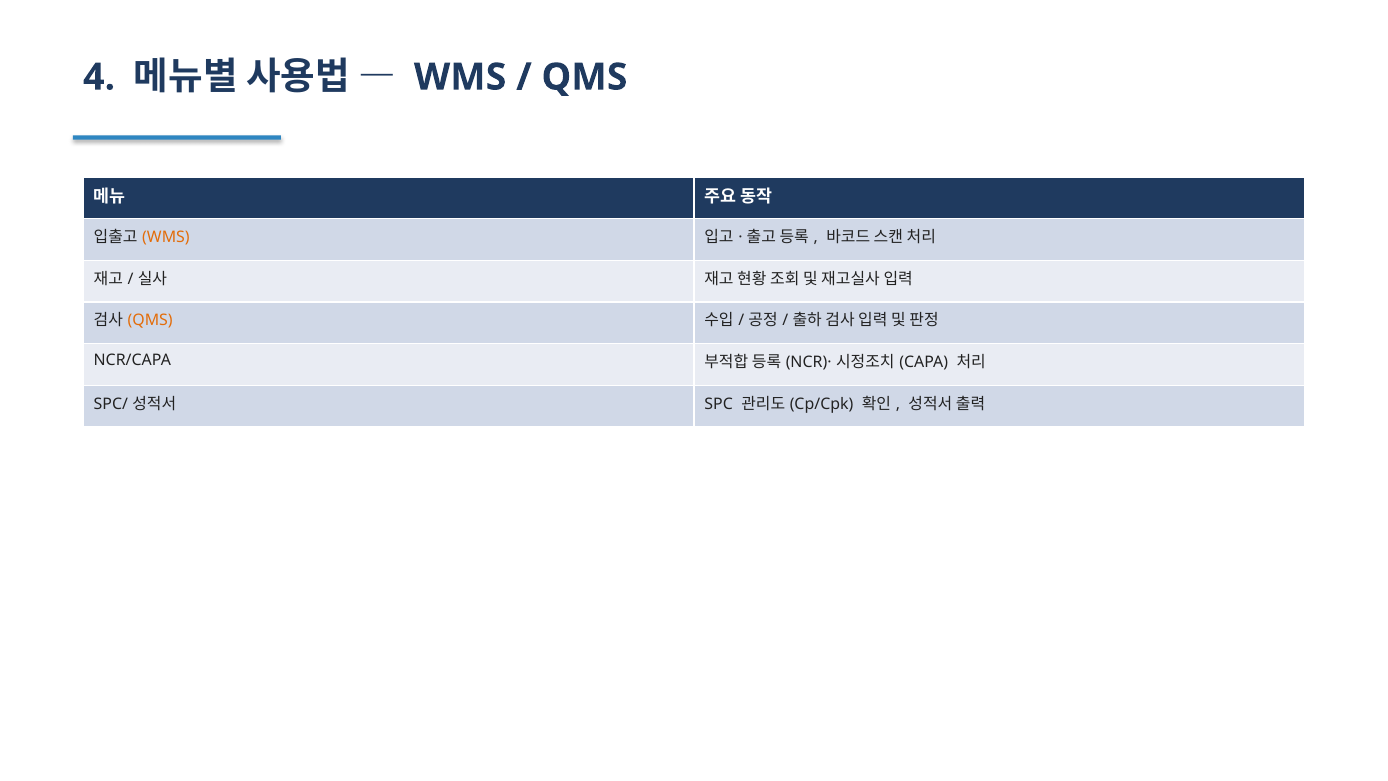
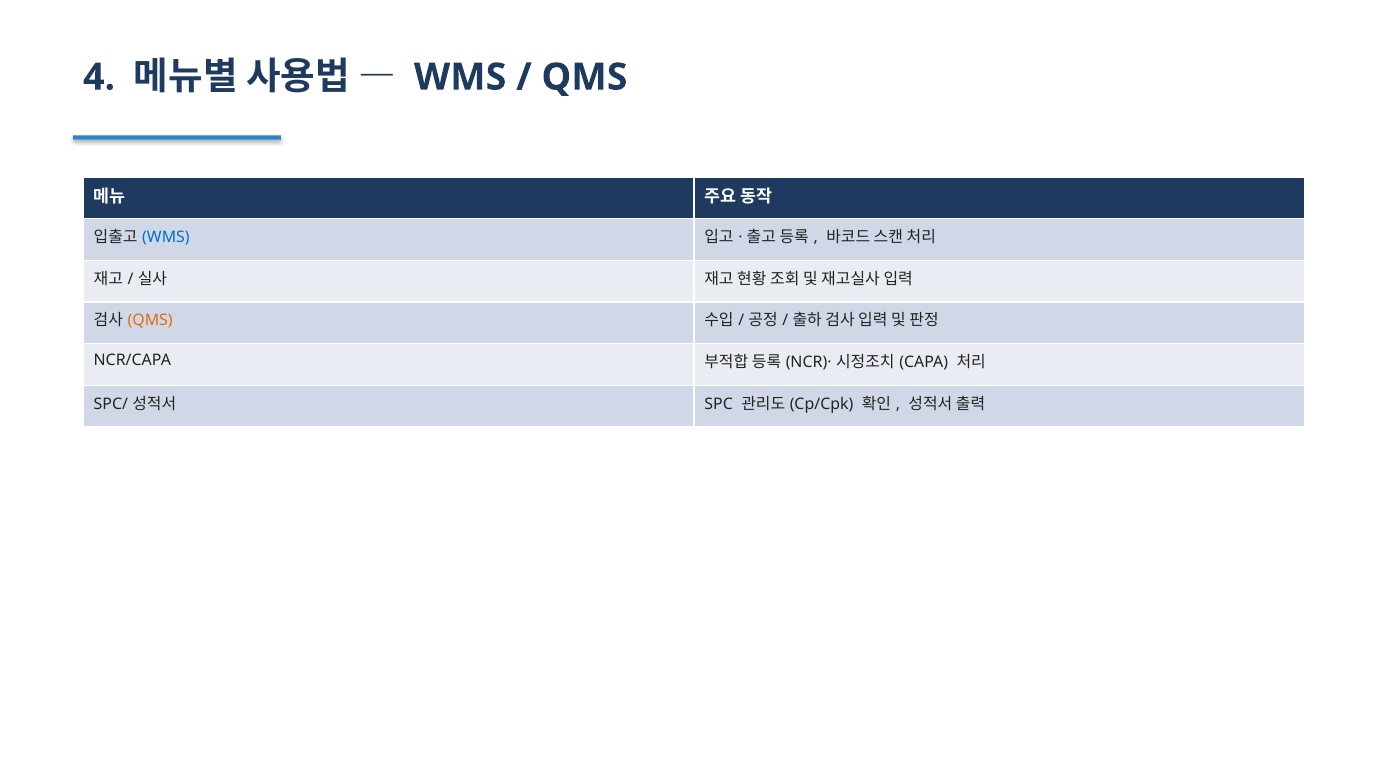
WMS at (166, 237) colour: orange -> blue
